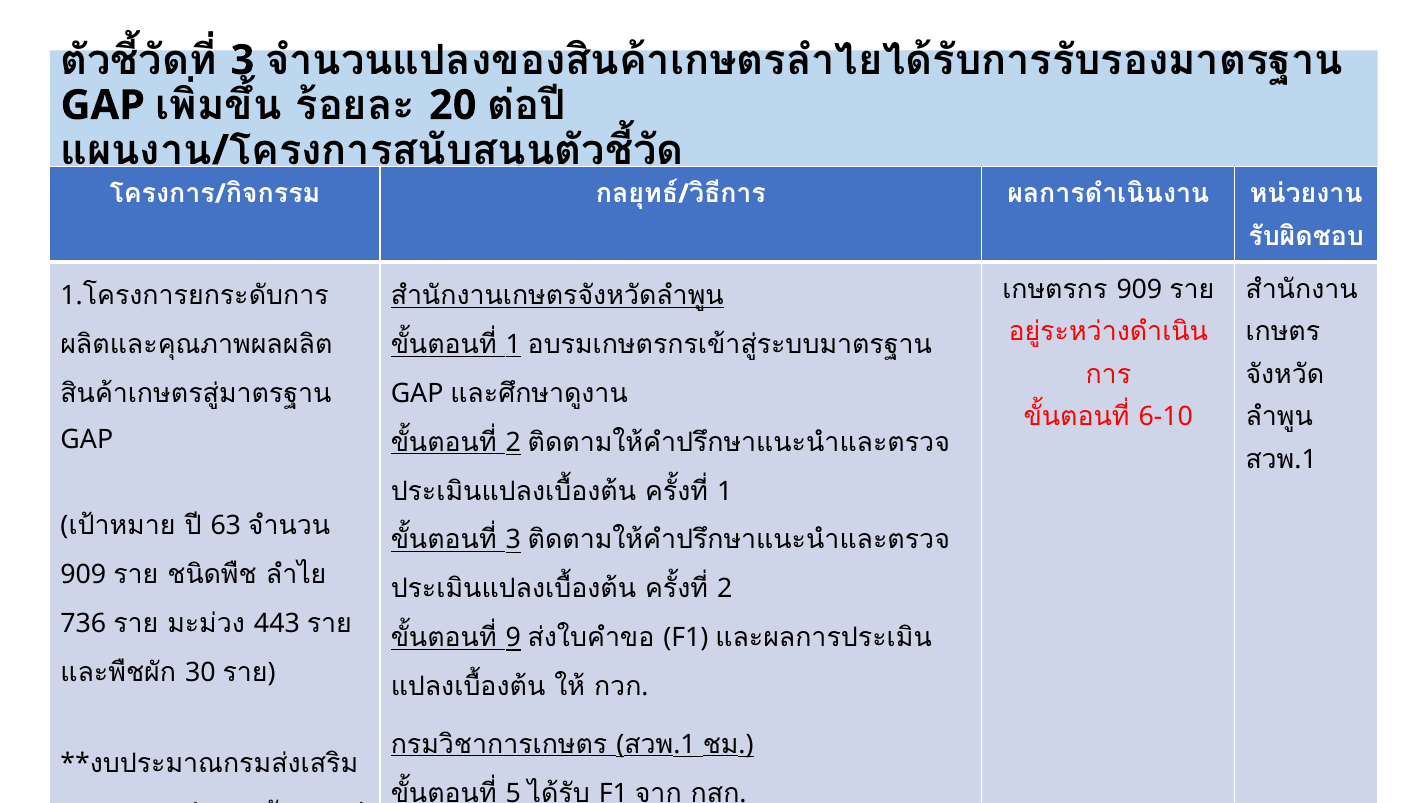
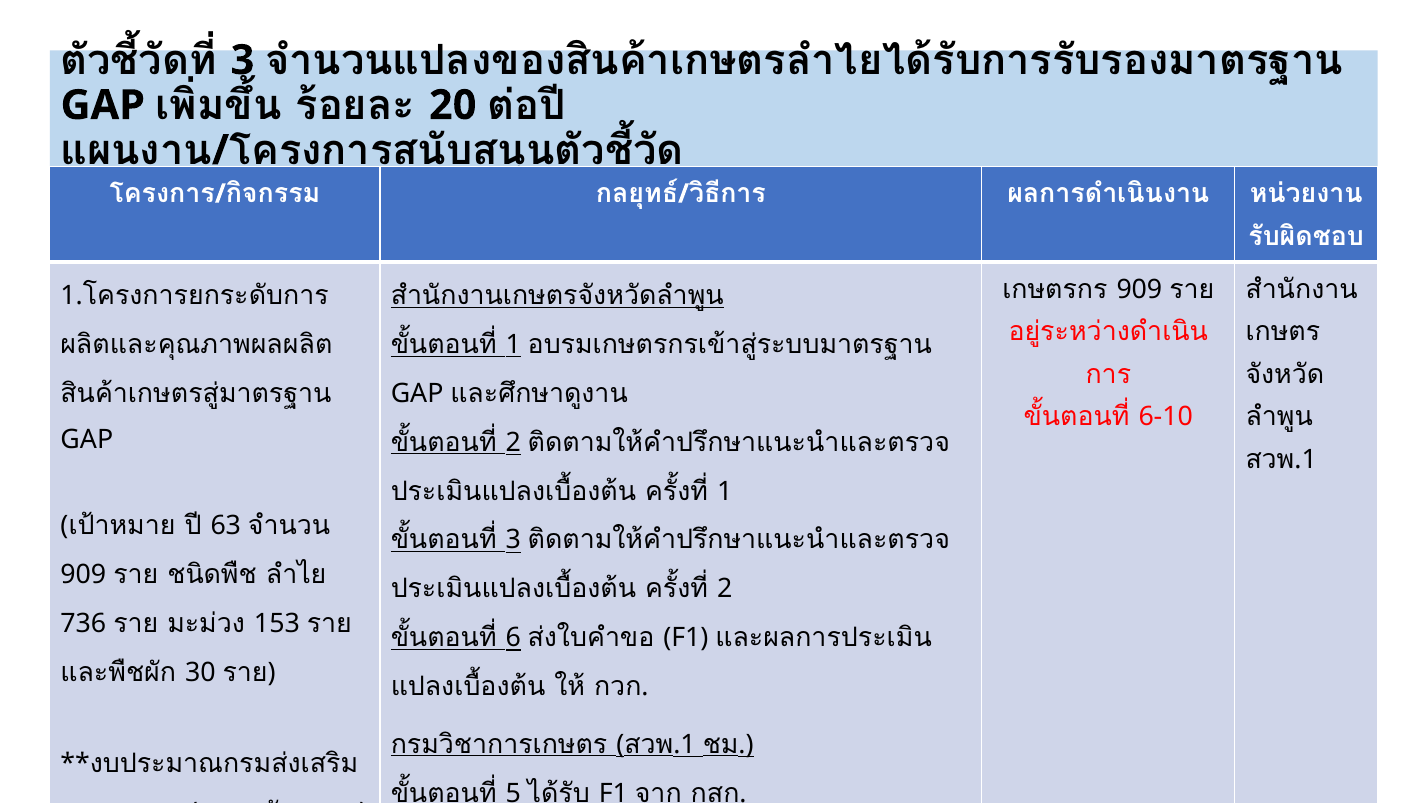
443: 443 -> 153
9 at (513, 638): 9 -> 6
